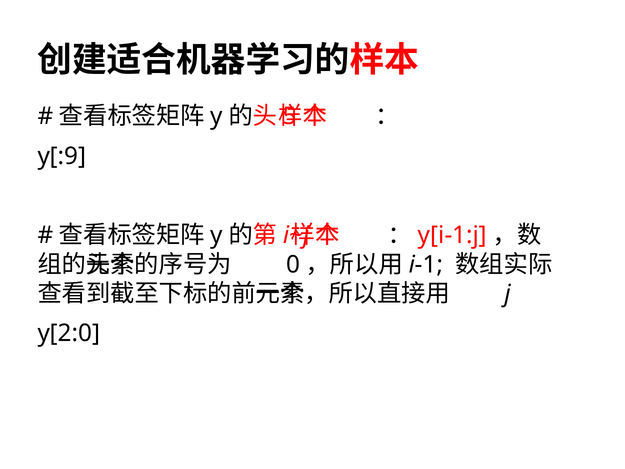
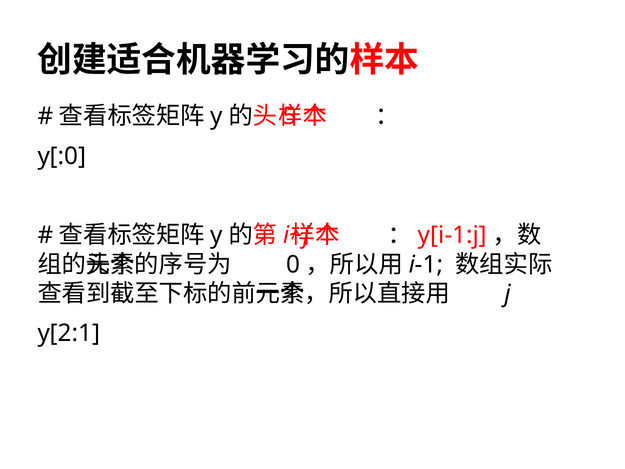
y[:9: y[:9 -> y[:0
y[2:0: y[2:0 -> y[2:1
